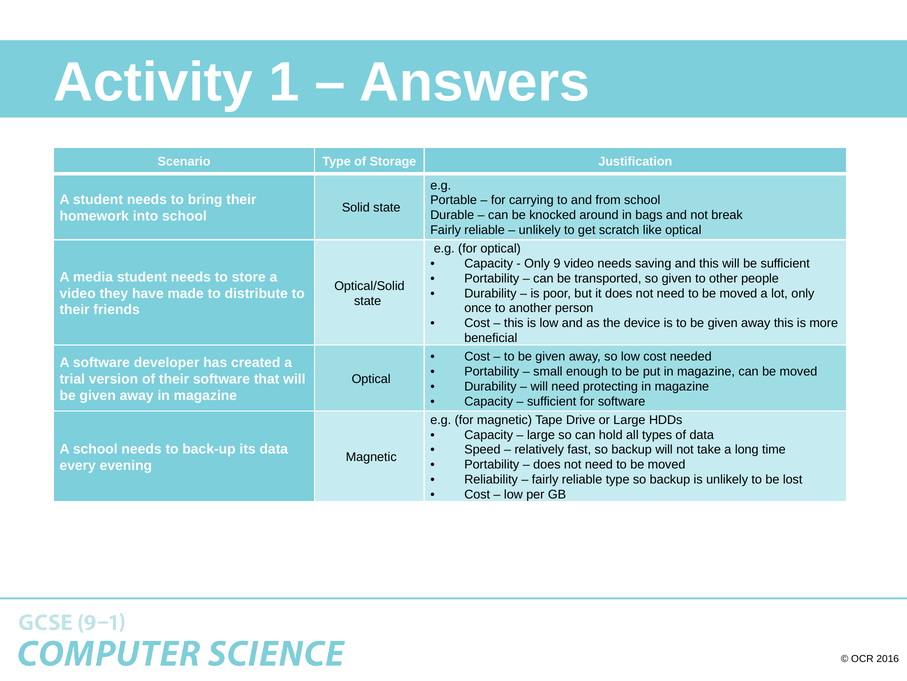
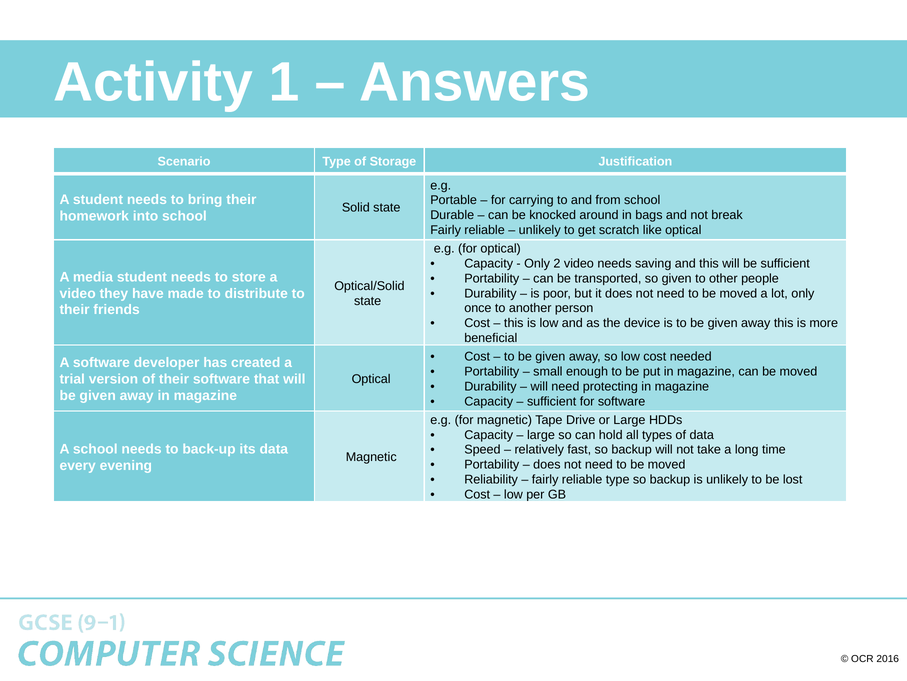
9: 9 -> 2
